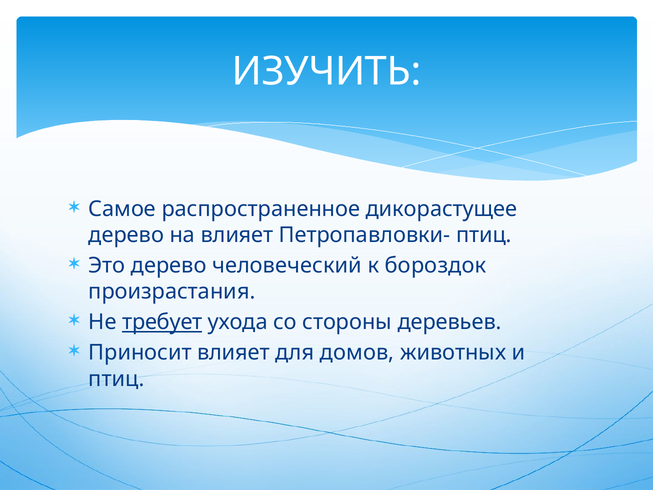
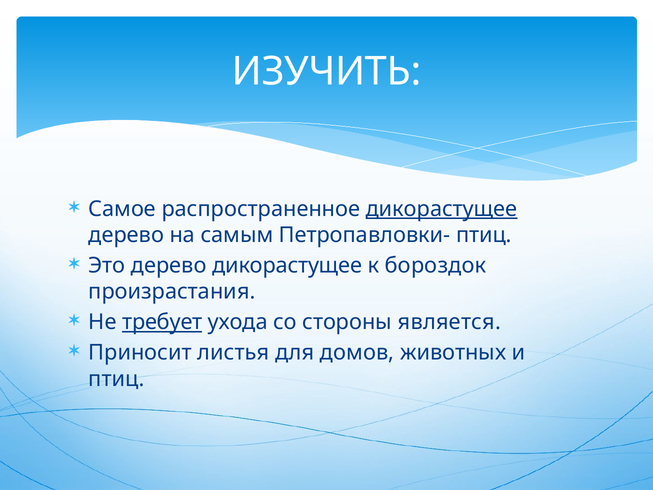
дикорастущее at (442, 209) underline: none -> present
на влияет: влияет -> самым
дерево человеческий: человеческий -> дикорастущее
деревьев: деревьев -> является
Приносит влияет: влияет -> листья
